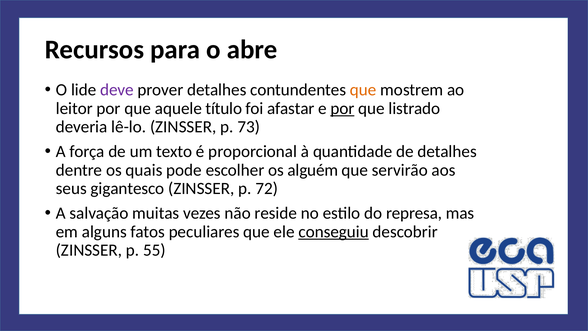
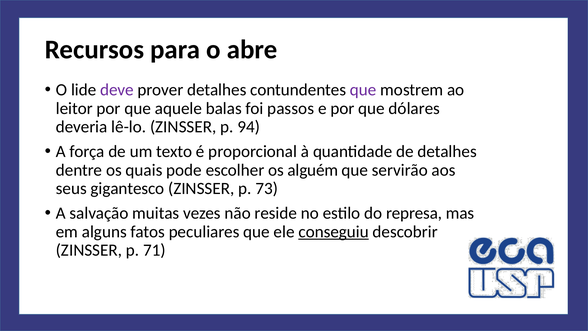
que at (363, 90) colour: orange -> purple
título: título -> balas
afastar: afastar -> passos
por at (342, 108) underline: present -> none
listrado: listrado -> dólares
73: 73 -> 94
72: 72 -> 73
55: 55 -> 71
